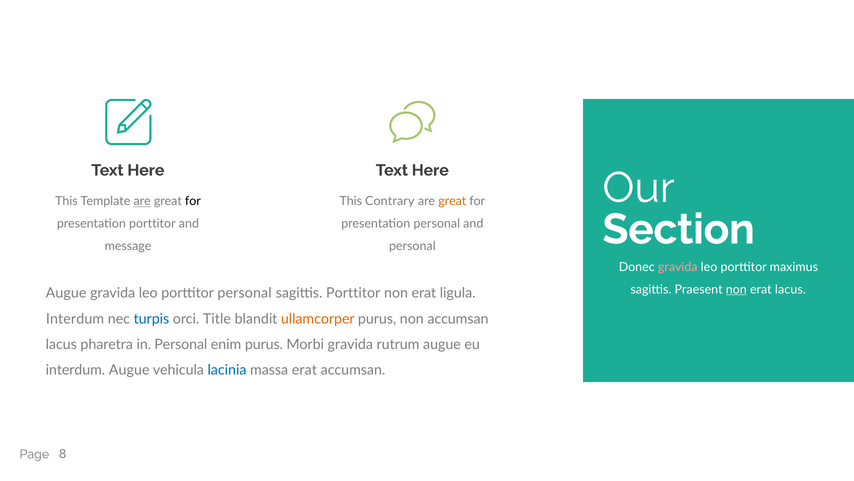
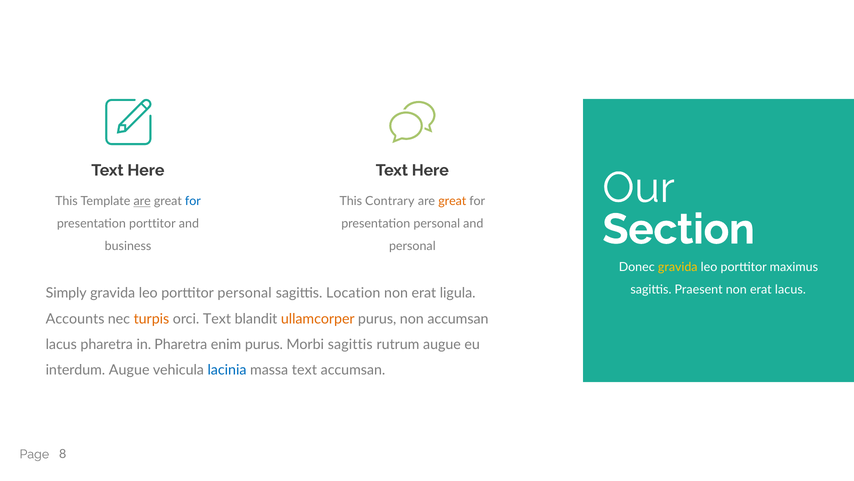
for at (193, 201) colour: black -> blue
message: message -> business
gravida at (678, 267) colour: pink -> yellow
non at (736, 289) underline: present -> none
Augue at (66, 293): Augue -> Simply
sagittis Porttitor: Porttitor -> Location
Interdum at (75, 318): Interdum -> Accounts
turpis colour: blue -> orange
orci Title: Title -> Text
in Personal: Personal -> Pharetra
Morbi gravida: gravida -> sagittis
massa erat: erat -> text
